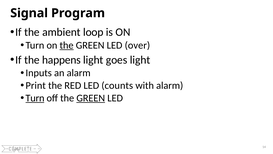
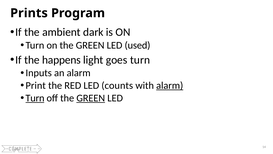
Signal: Signal -> Prints
loop: loop -> dark
the at (67, 45) underline: present -> none
over: over -> used
goes light: light -> turn
alarm at (170, 85) underline: none -> present
